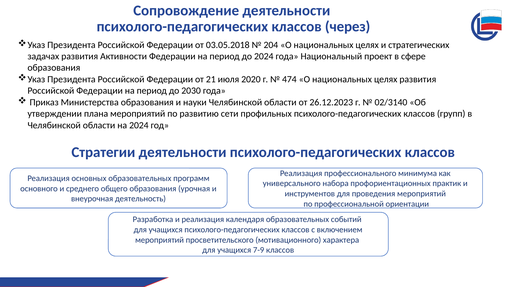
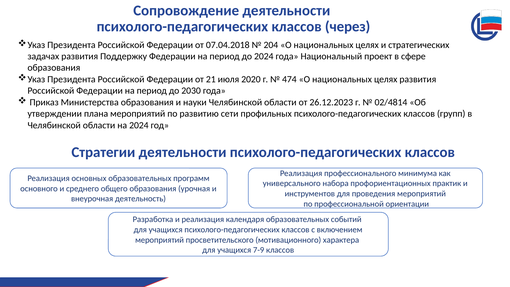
03.05.2018: 03.05.2018 -> 07.04.2018
Активности: Активности -> Поддержку
02/3140: 02/3140 -> 02/4814
